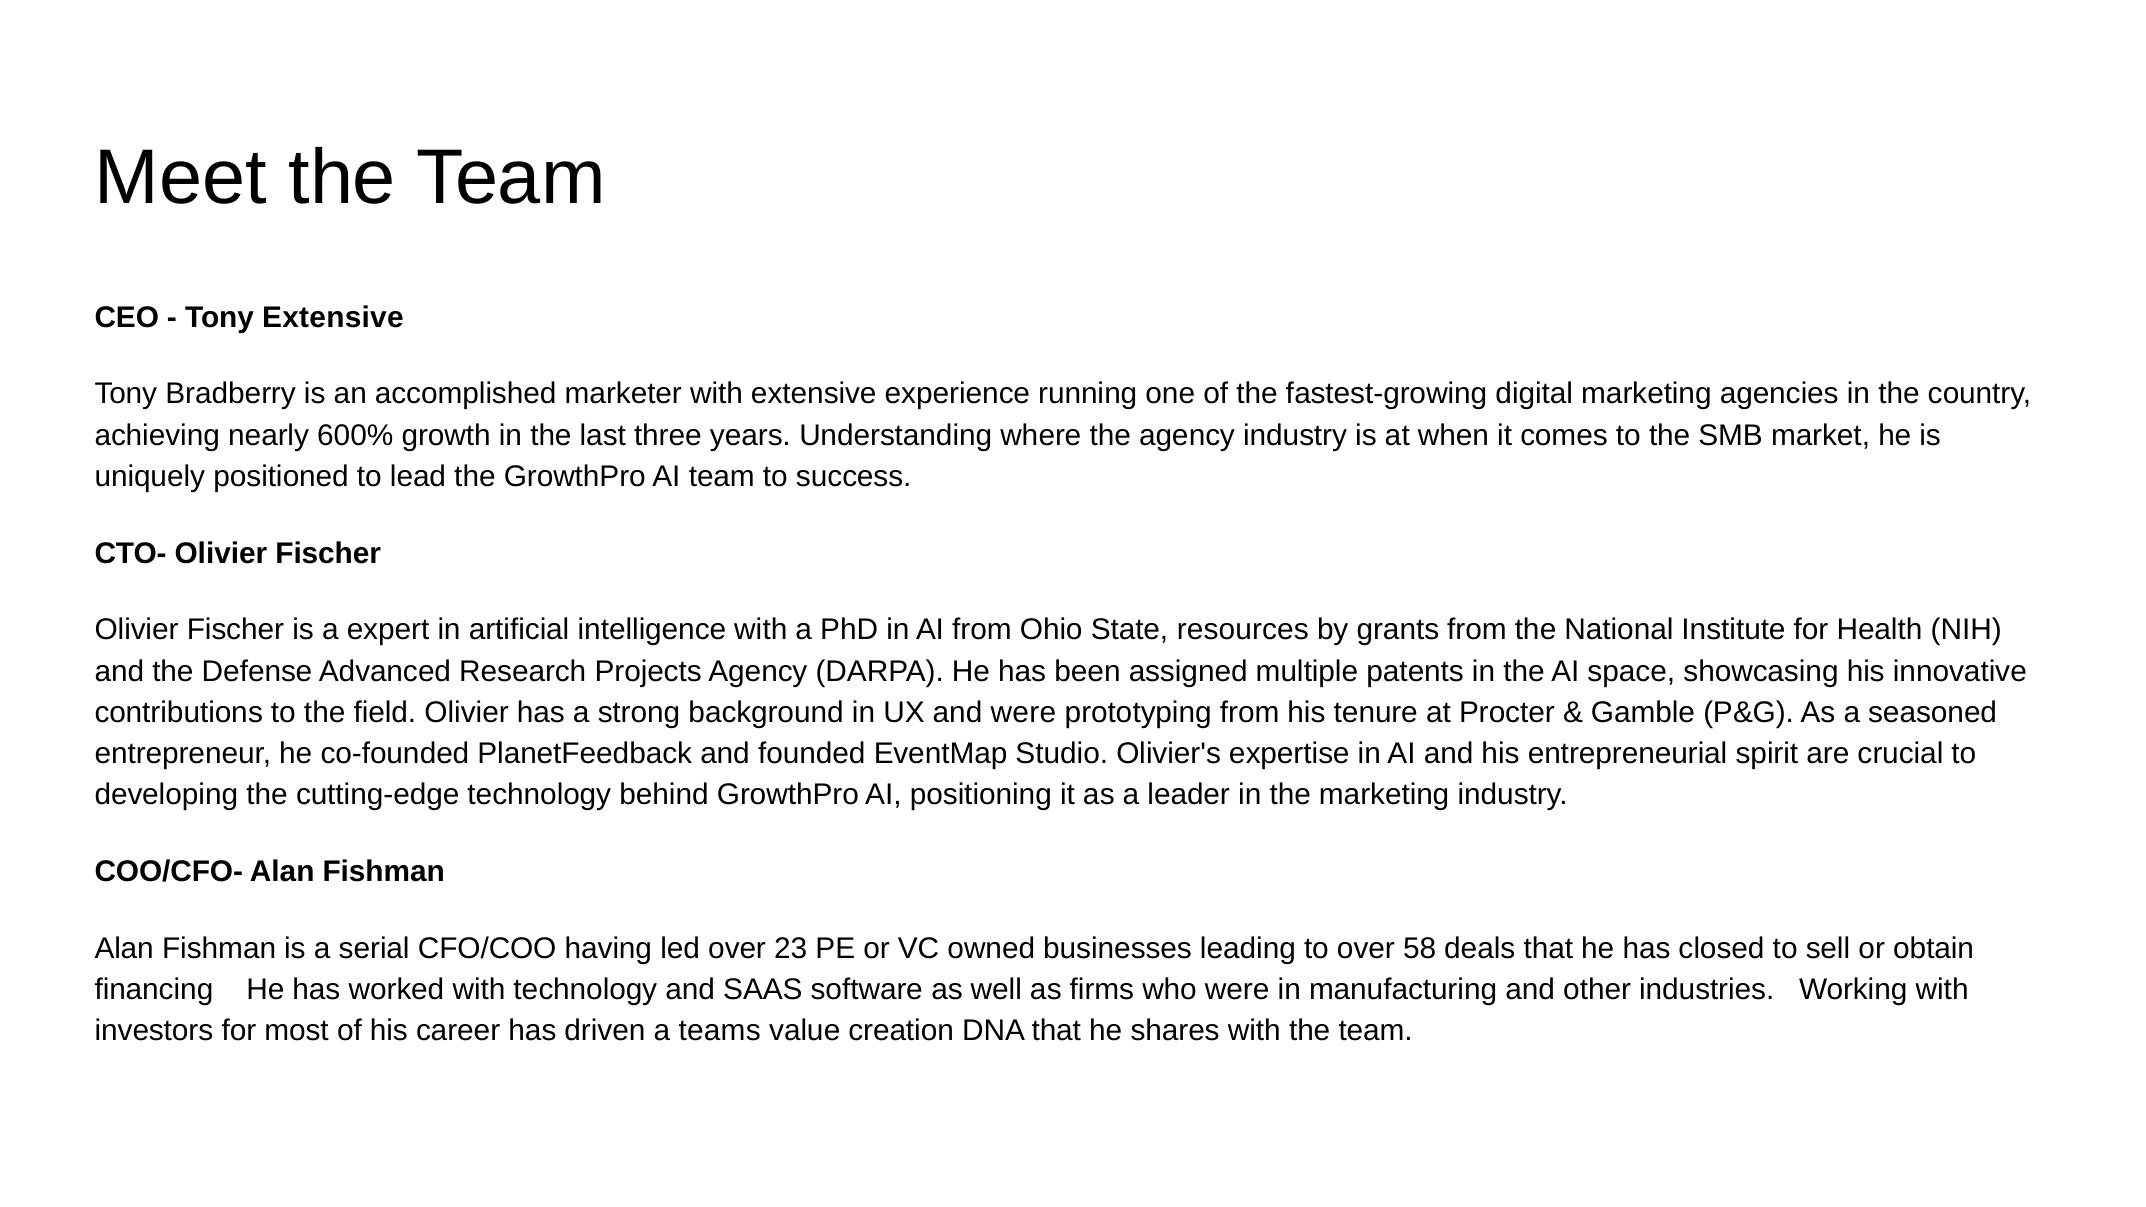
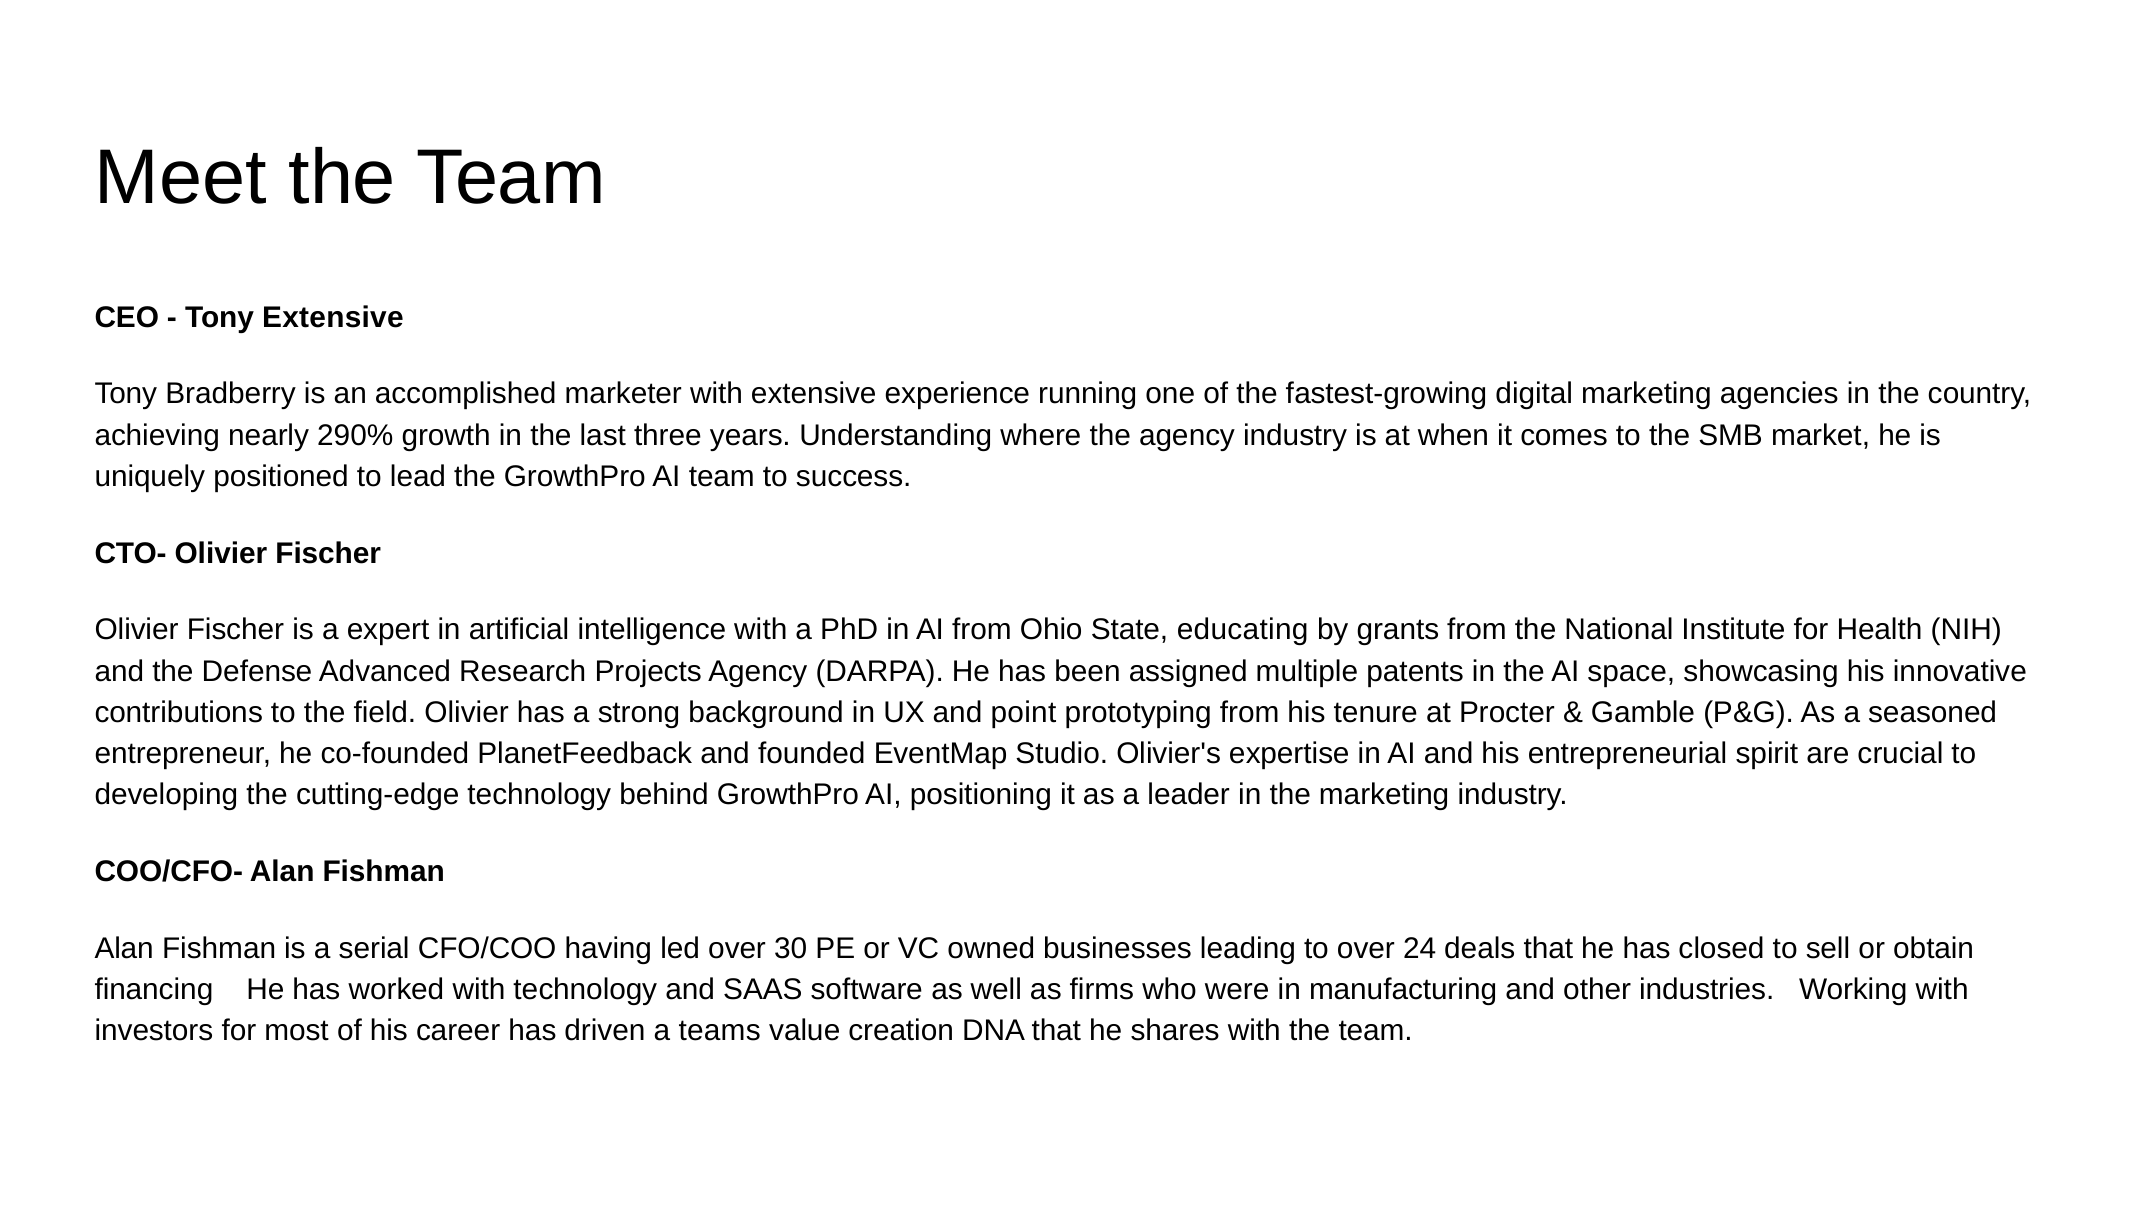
600%: 600% -> 290%
resources: resources -> educating
and were: were -> point
23: 23 -> 30
58: 58 -> 24
